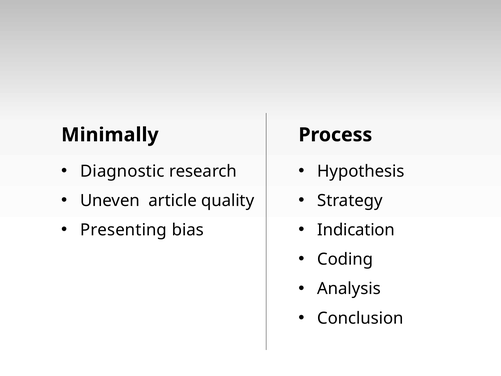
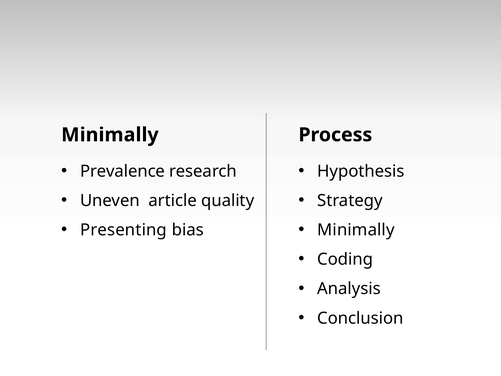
Diagnostic: Diagnostic -> Prevalence
Indication at (356, 230): Indication -> Minimally
